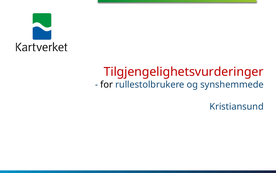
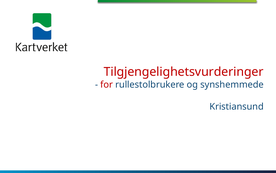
for colour: black -> red
